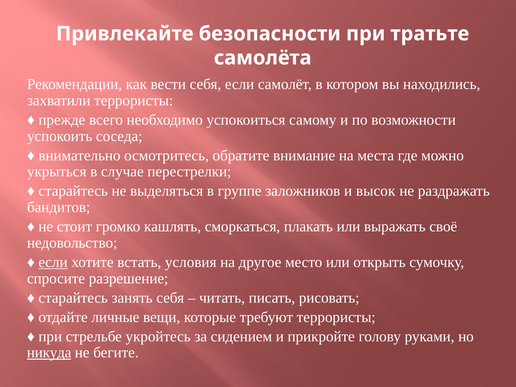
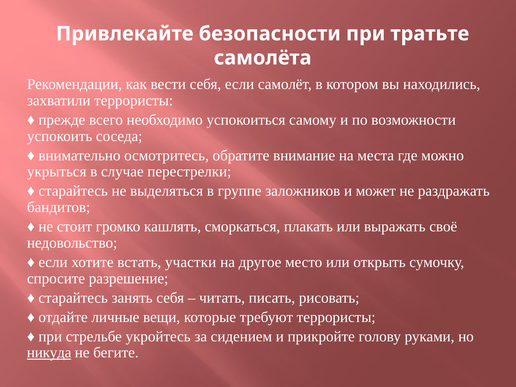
высок: высок -> может
если at (53, 262) underline: present -> none
условия: условия -> участки
